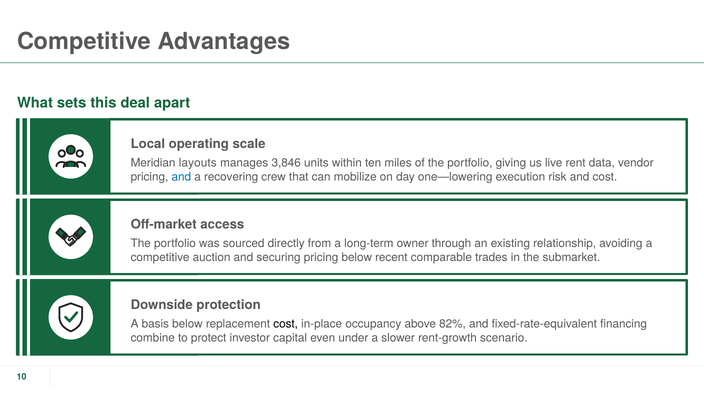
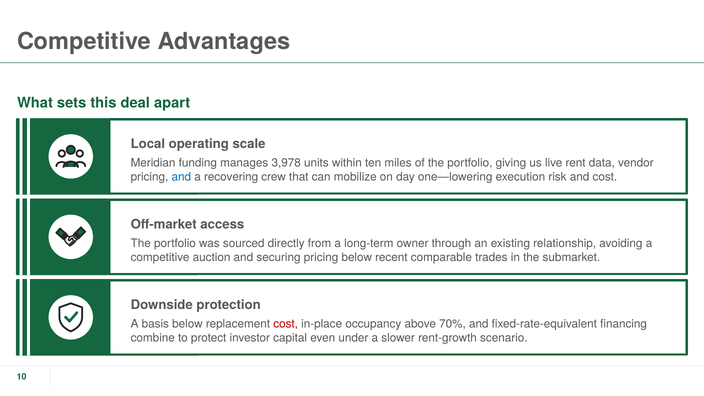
layouts: layouts -> funding
3,846: 3,846 -> 3,978
cost at (286, 324) colour: black -> red
82%: 82% -> 70%
